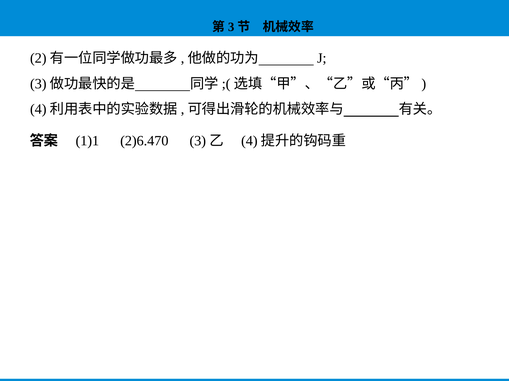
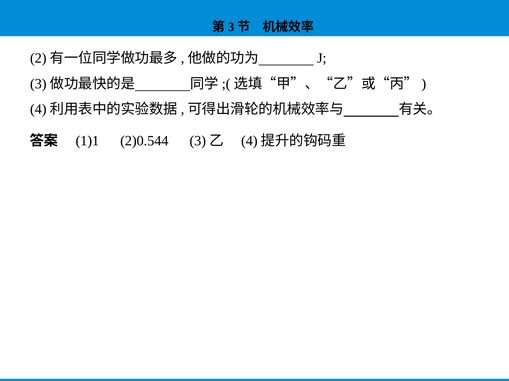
2)6.470: 2)6.470 -> 2)0.544
